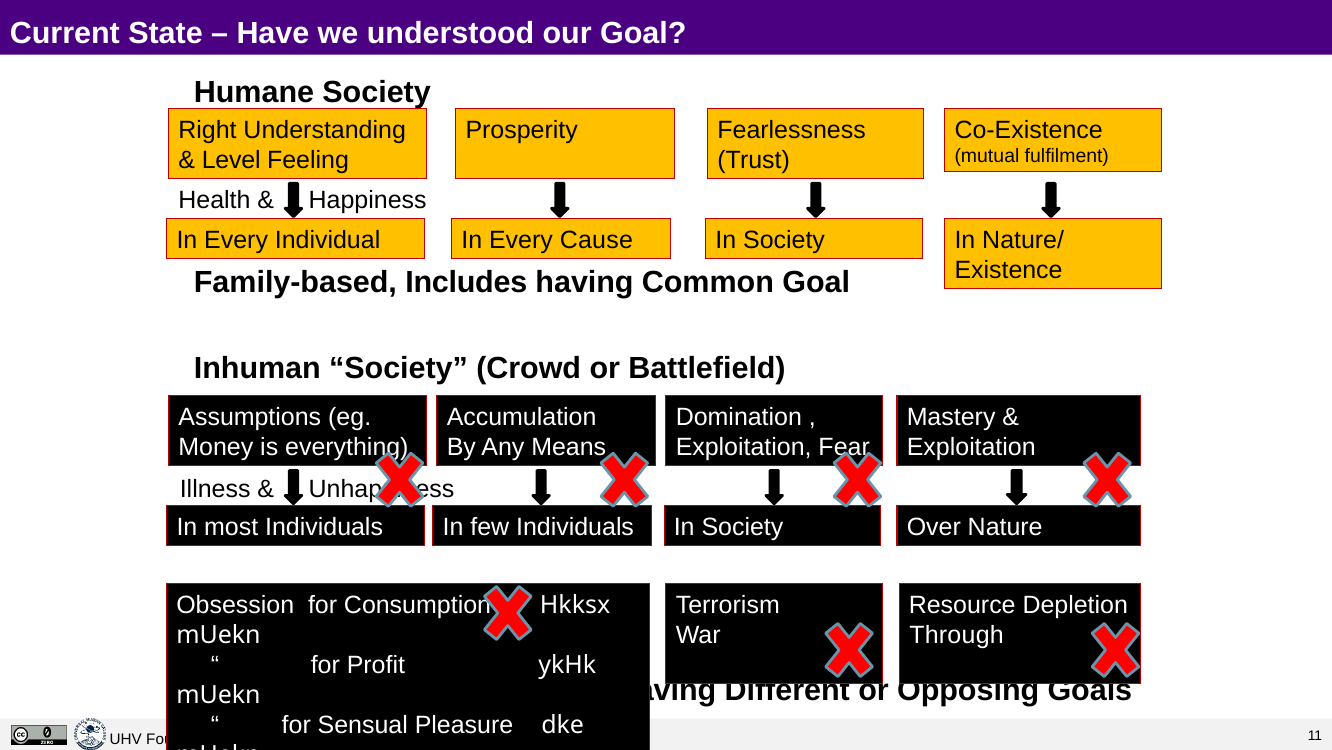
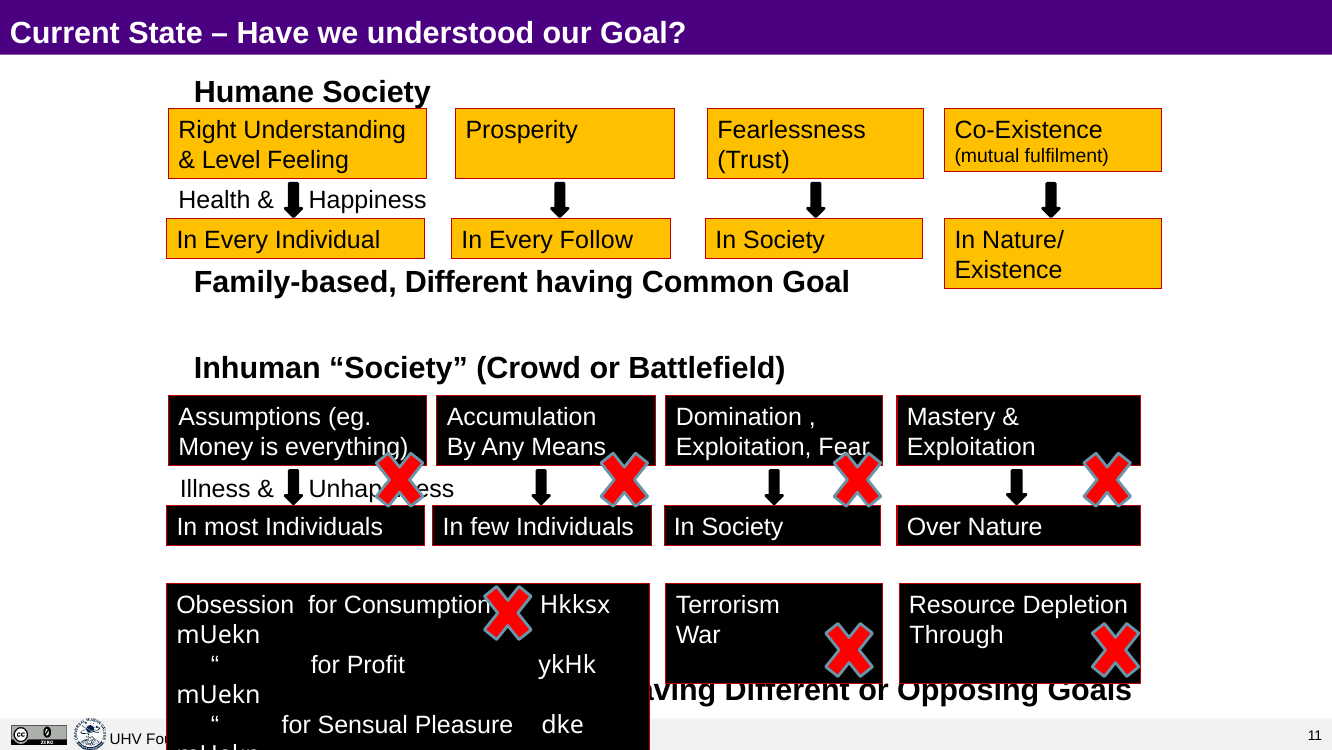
Cause: Cause -> Follow
Family-based Includes: Includes -> Different
